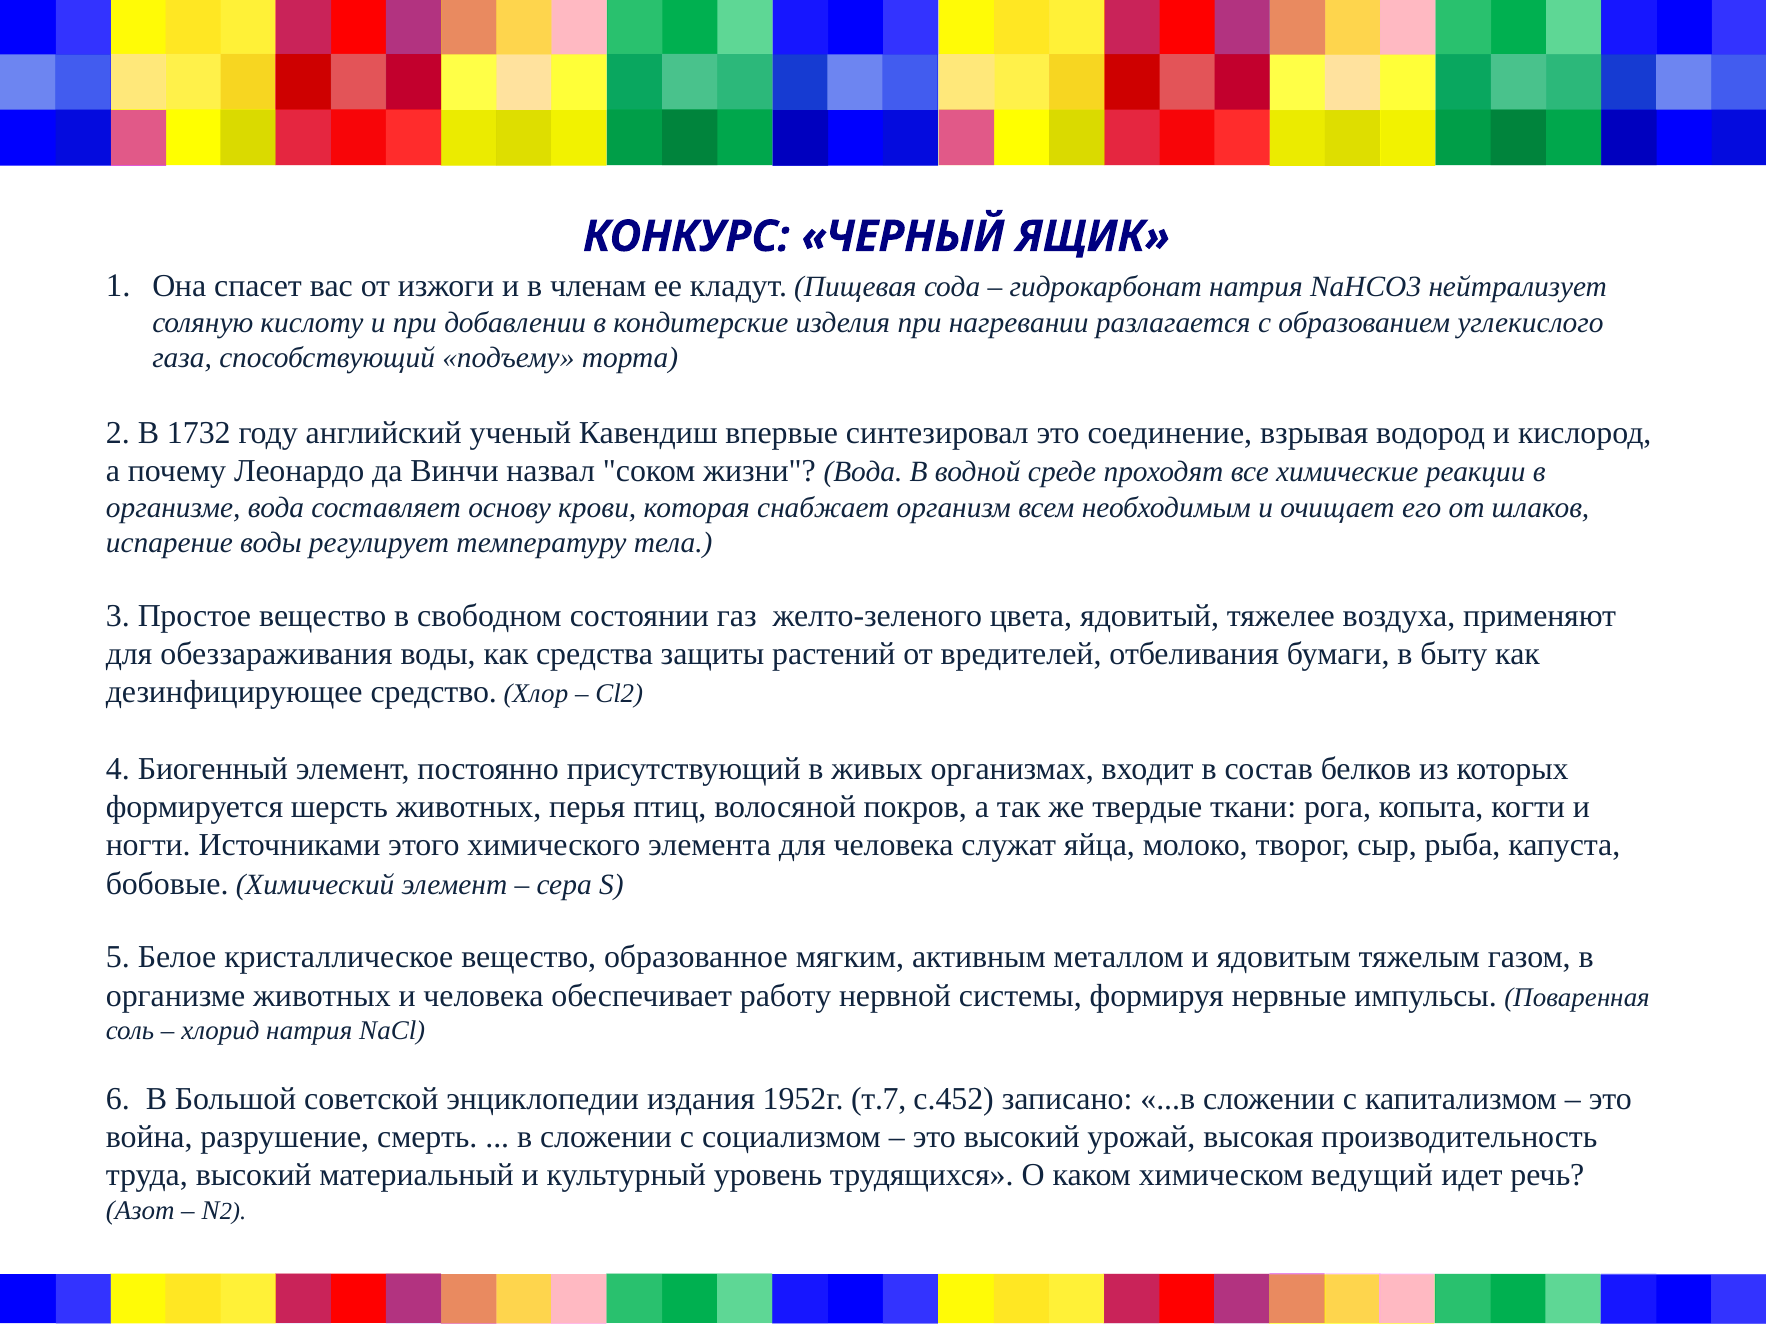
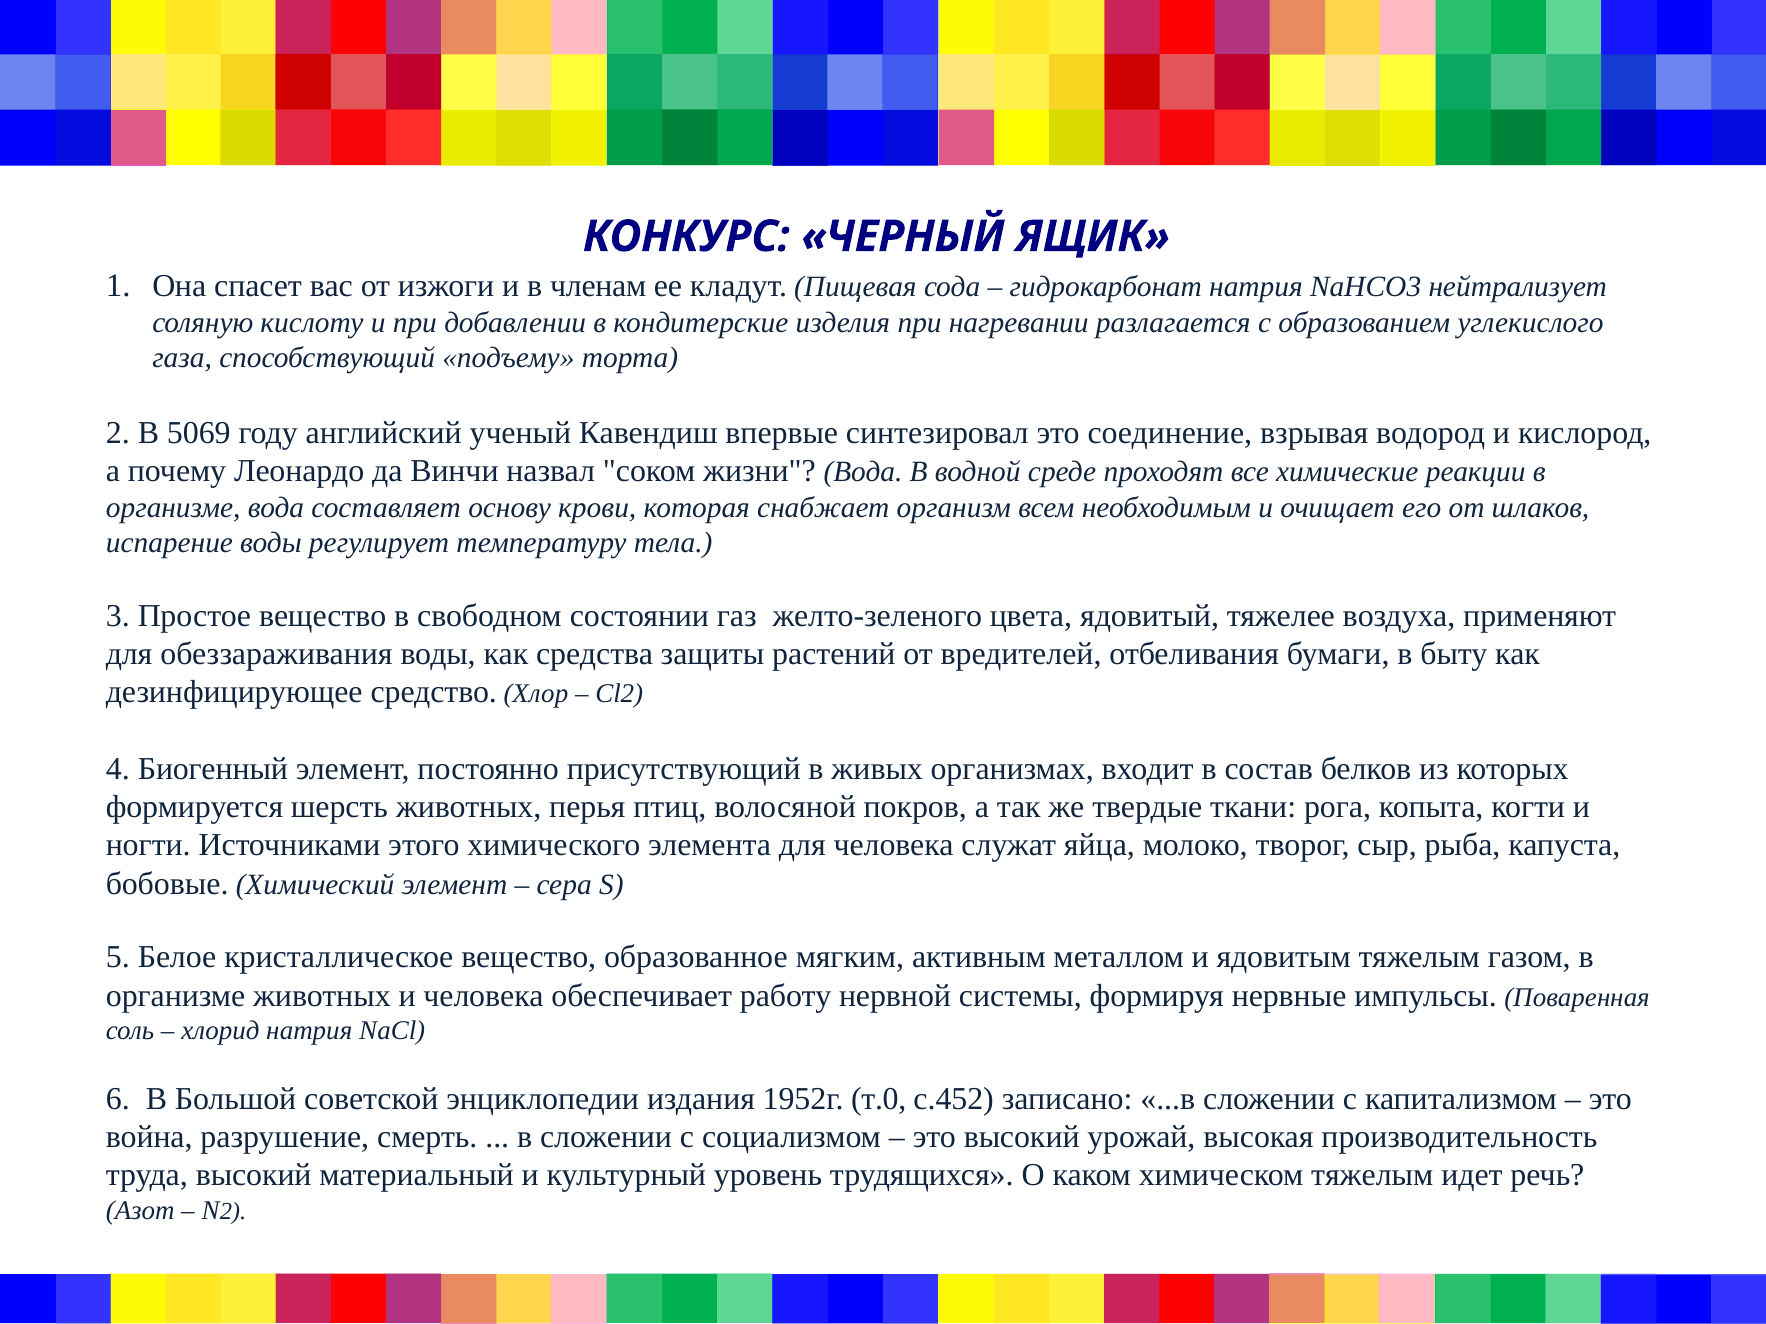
1732: 1732 -> 5069
т.7: т.7 -> т.0
химическом ведущий: ведущий -> тяжелым
